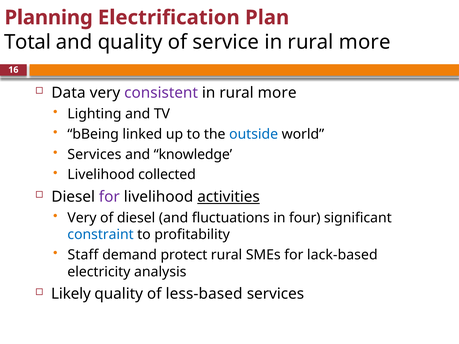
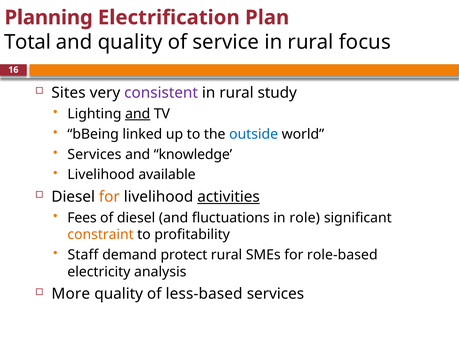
service in rural more: more -> focus
Data: Data -> Sites
more at (277, 93): more -> study
and at (138, 114) underline: none -> present
collected: collected -> available
for at (109, 197) colour: purple -> orange
Very at (82, 218): Very -> Fees
four: four -> role
constraint colour: blue -> orange
lack-based: lack-based -> role-based
Likely: Likely -> More
